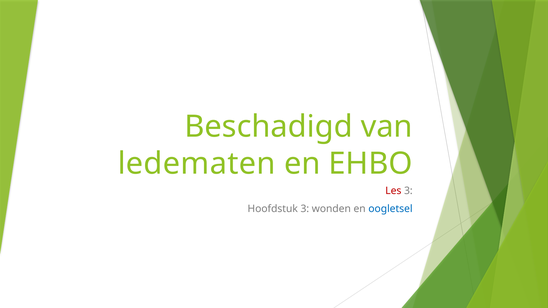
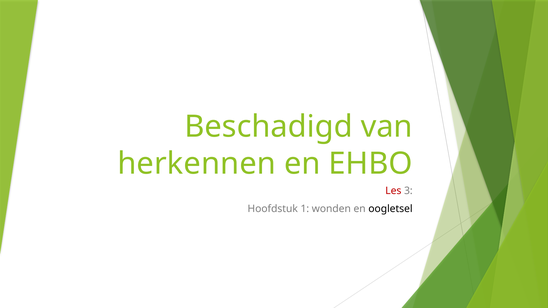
ledematen: ledematen -> herkennen
Hoofdstuk 3: 3 -> 1
oogletsel colour: blue -> black
